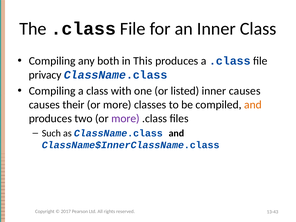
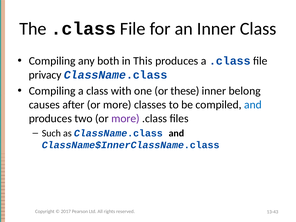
listed: listed -> these
inner causes: causes -> belong
their: their -> after
and at (253, 105) colour: orange -> blue
